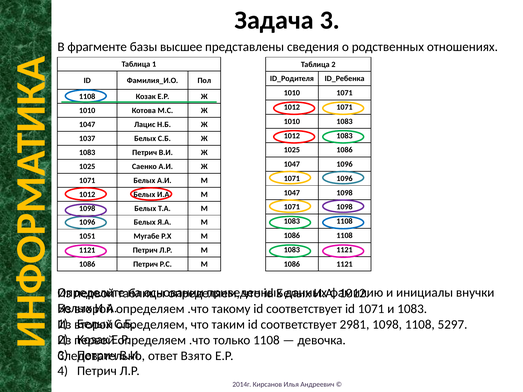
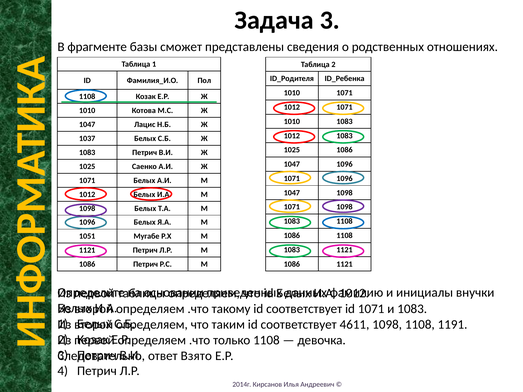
высшее: высшее -> сможет
2981: 2981 -> 4611
5297: 5297 -> 1191
